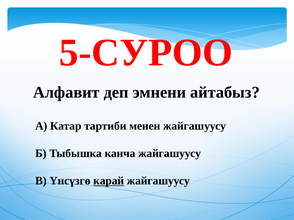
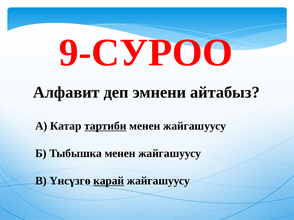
5-СУРОО: 5-СУРОО -> 9-СУРОО
тартиби underline: none -> present
Тыбышка канча: канча -> менен
